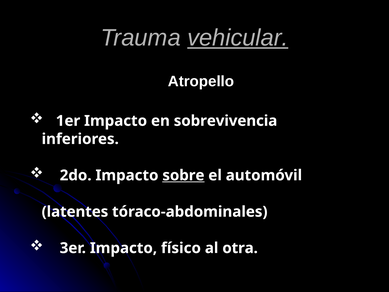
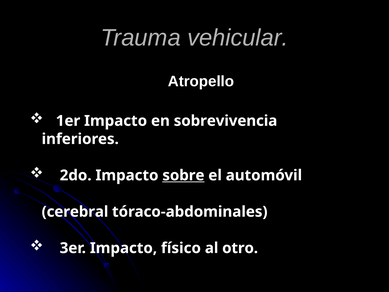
vehicular underline: present -> none
latentes: latentes -> cerebral
otra: otra -> otro
